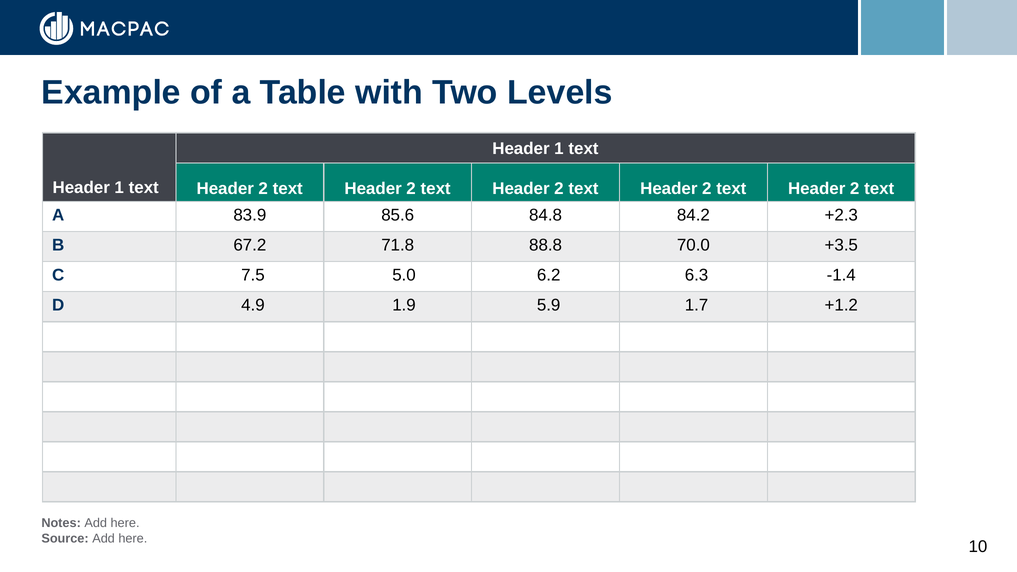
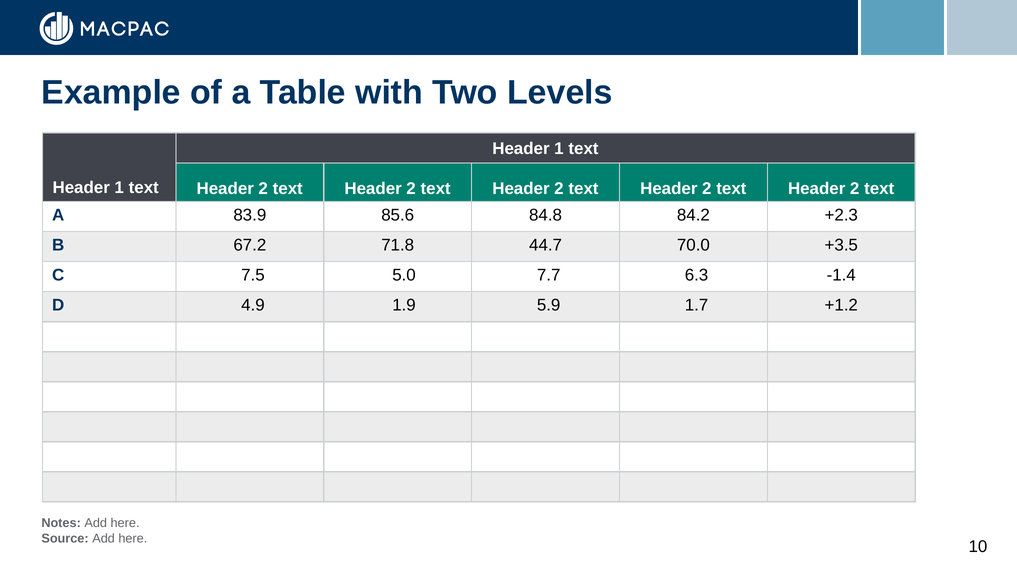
88.8: 88.8 -> 44.7
6.2: 6.2 -> 7.7
